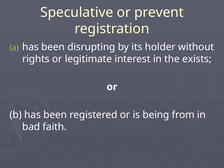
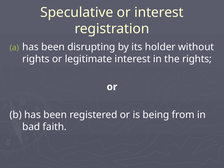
or prevent: prevent -> interest
the exists: exists -> rights
